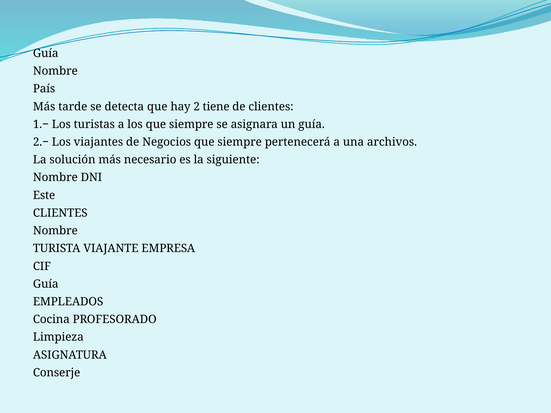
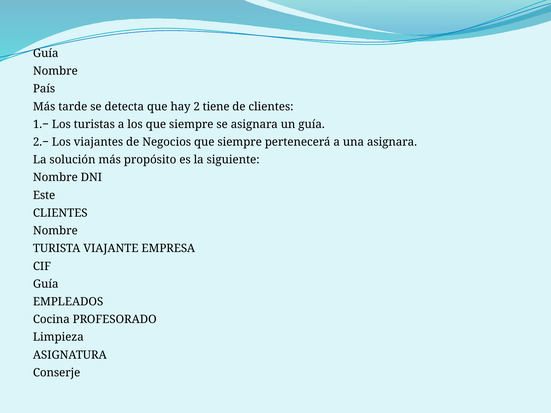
una archivos: archivos -> asignara
necesario: necesario -> propósito
